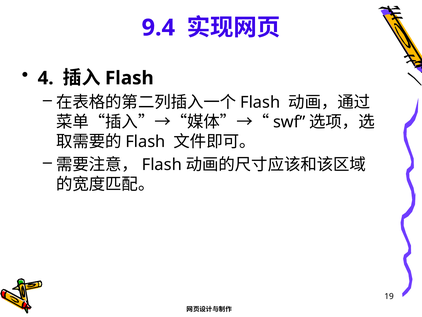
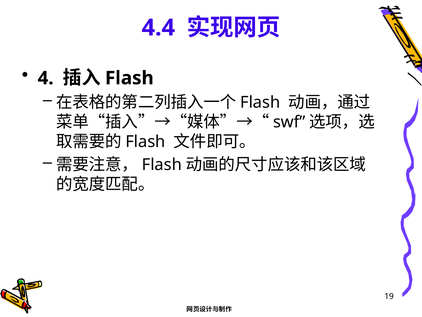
9.4: 9.4 -> 4.4
